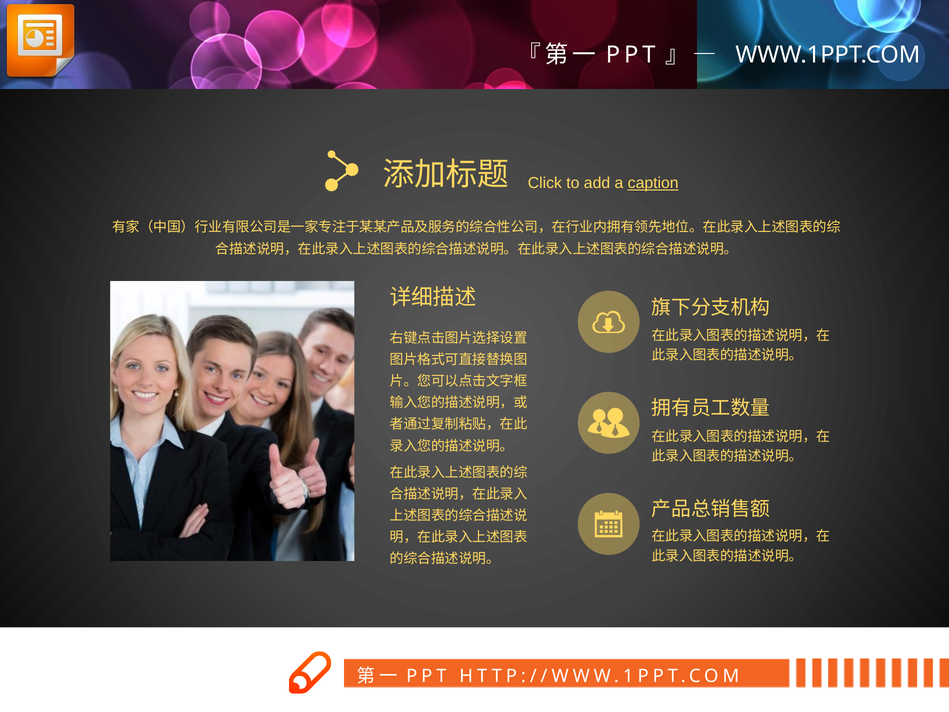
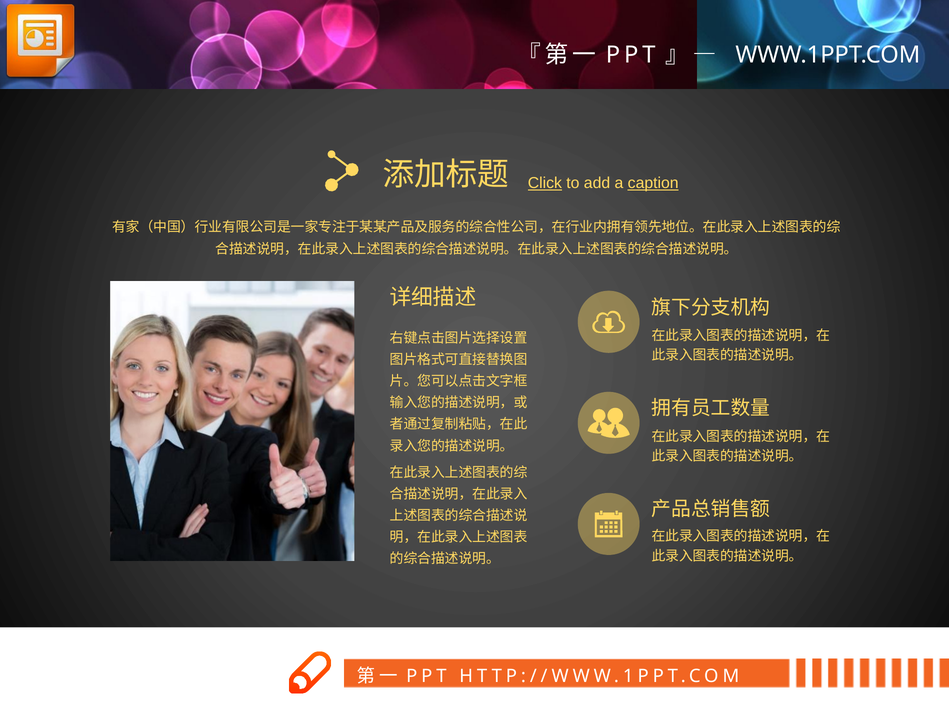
Click underline: none -> present
